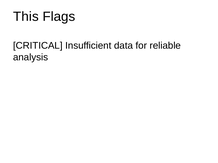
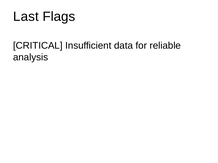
This: This -> Last
